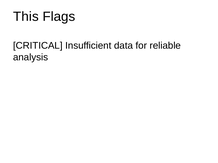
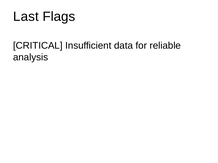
This: This -> Last
